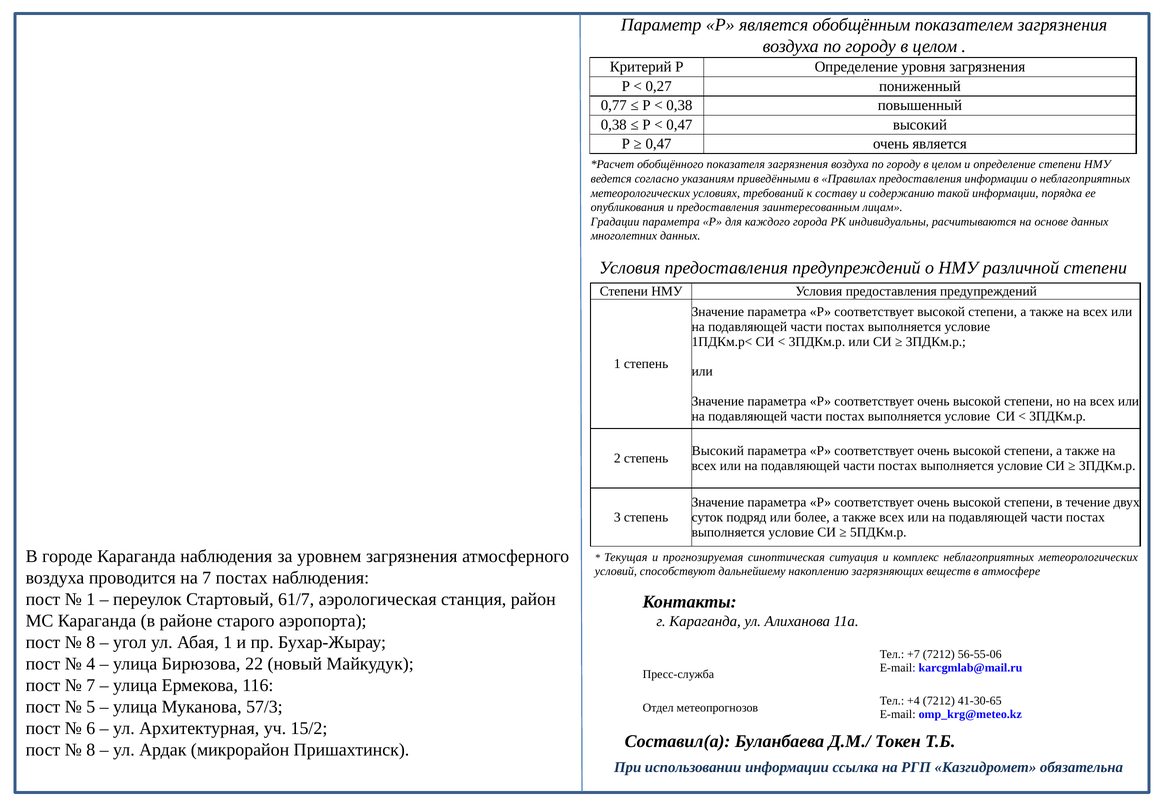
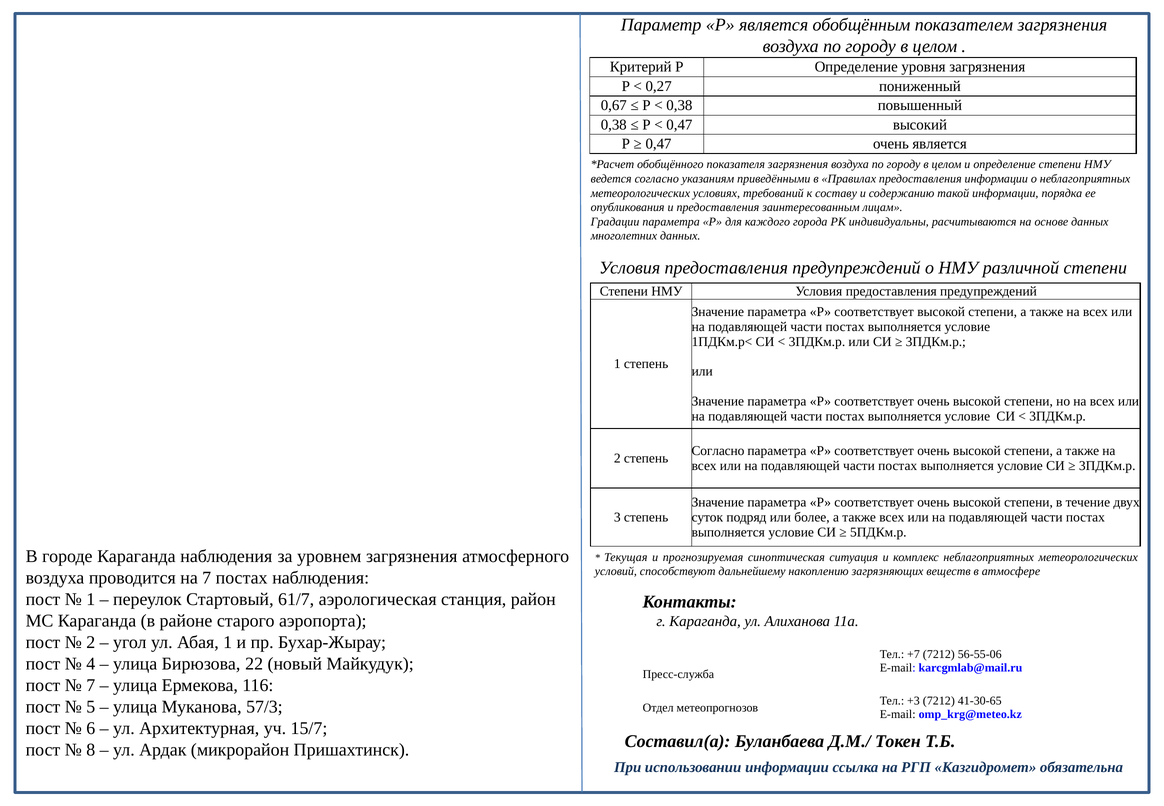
0,77: 0,77 -> 0,67
Высокий at (718, 451): Высокий -> Согласно
8 at (91, 642): 8 -> 2
+4: +4 -> +3
15/2: 15/2 -> 15/7
